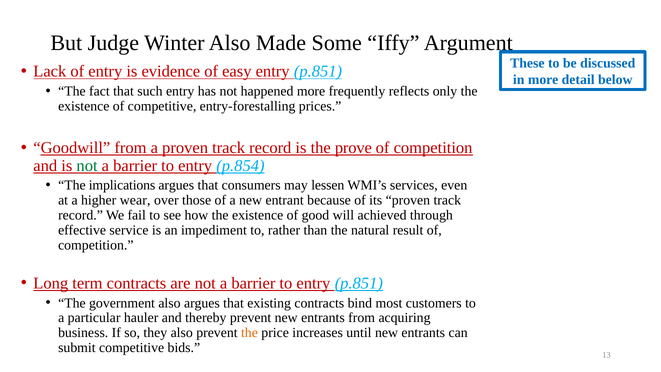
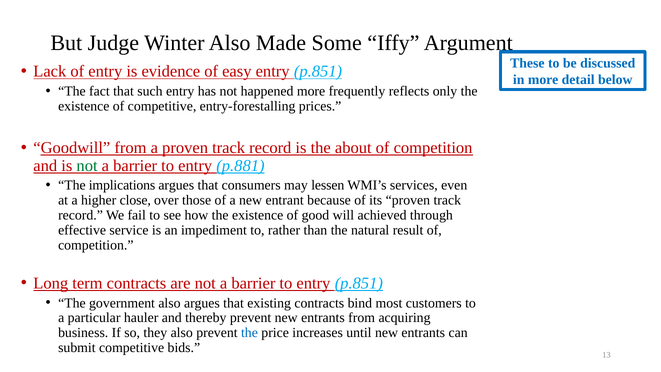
prove: prove -> about
p.854: p.854 -> p.881
wear: wear -> close
the at (249, 333) colour: orange -> blue
